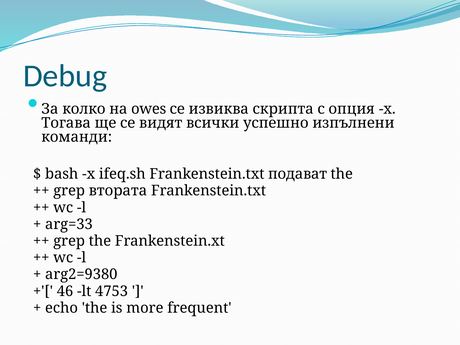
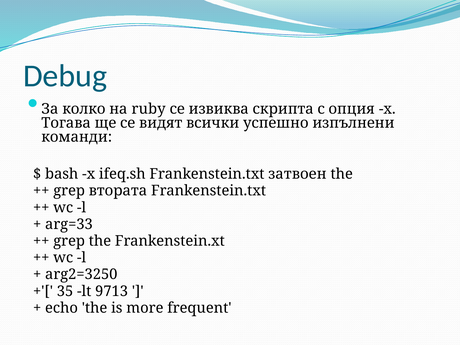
owes: owes -> ruby
подават: подават -> затвоен
arg2=9380: arg2=9380 -> arg2=3250
46: 46 -> 35
4753: 4753 -> 9713
